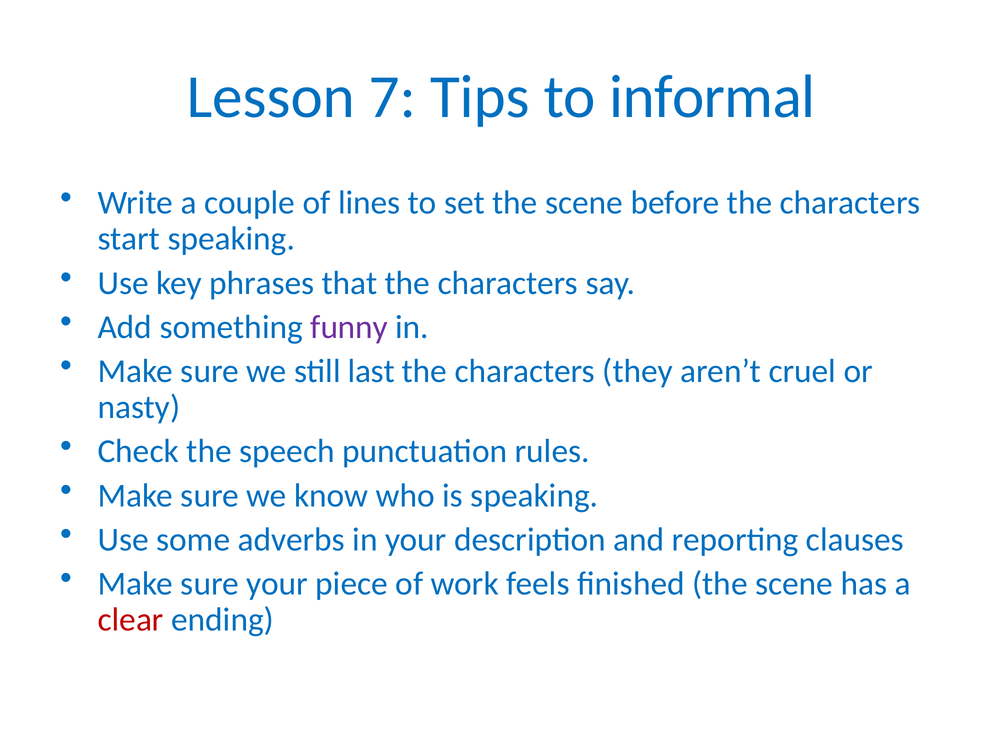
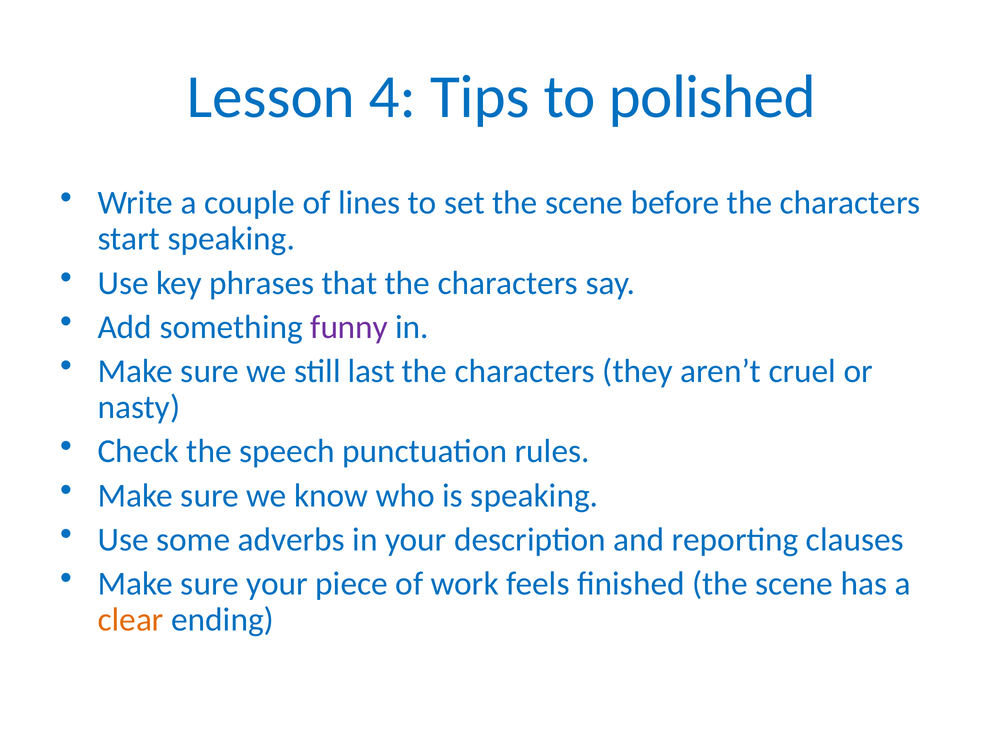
7: 7 -> 4
informal: informal -> polished
clear colour: red -> orange
